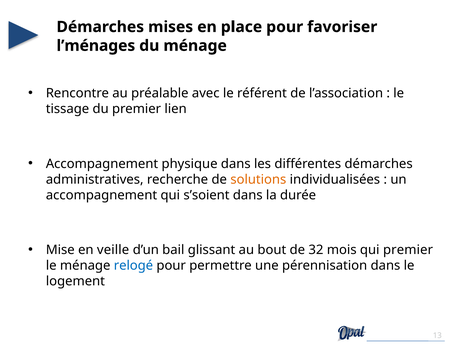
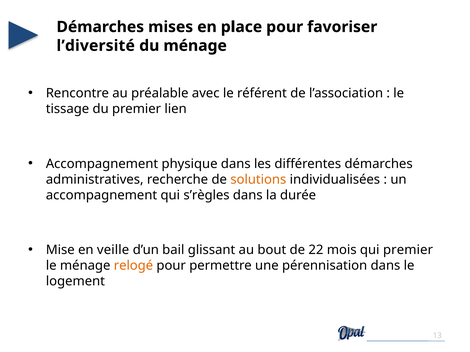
l’ménages: l’ménages -> l’diversité
s’soient: s’soient -> s’règles
32: 32 -> 22
relogé colour: blue -> orange
